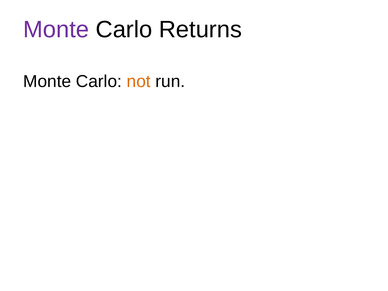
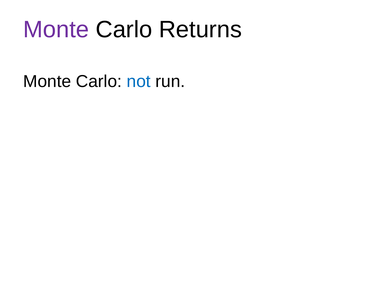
not colour: orange -> blue
